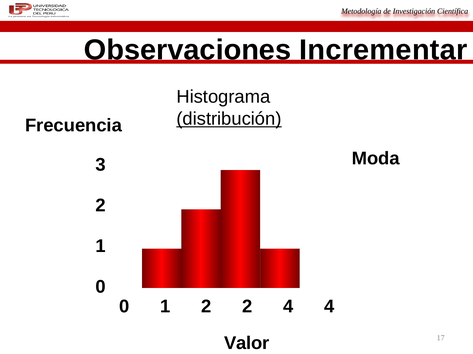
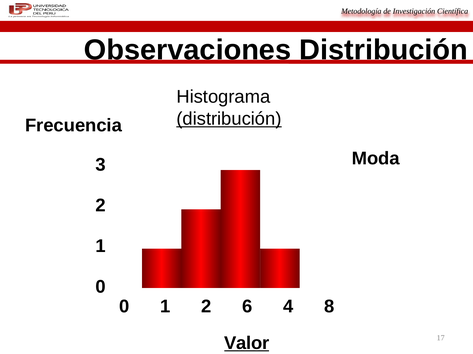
Observaciones Incrementar: Incrementar -> Distribución
2 2: 2 -> 6
0 4: 4 -> 8
Valor underline: none -> present
